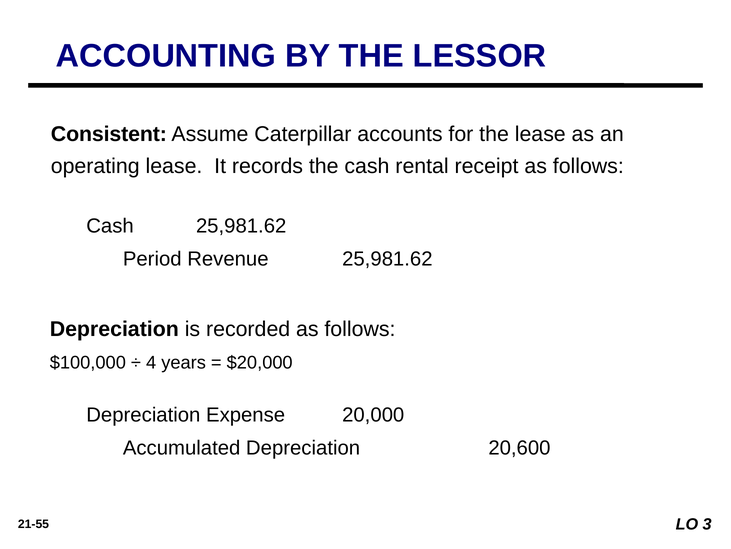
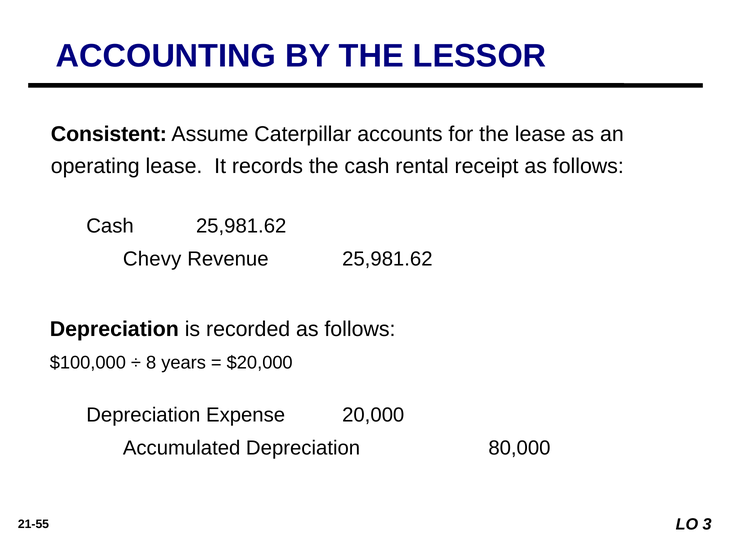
Period: Period -> Chevy
4: 4 -> 8
20,600: 20,600 -> 80,000
